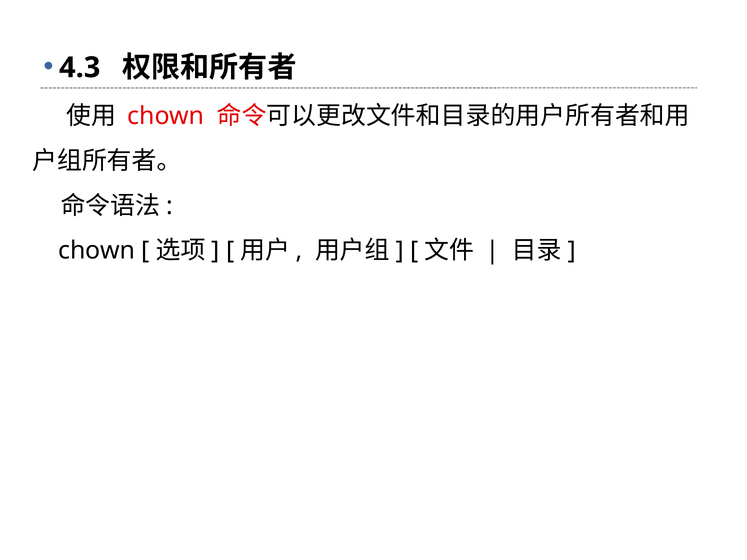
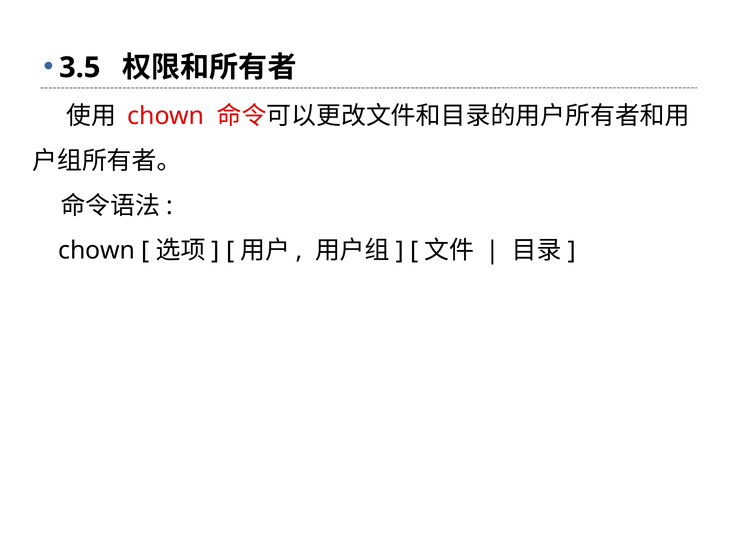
4.3: 4.3 -> 3.5
